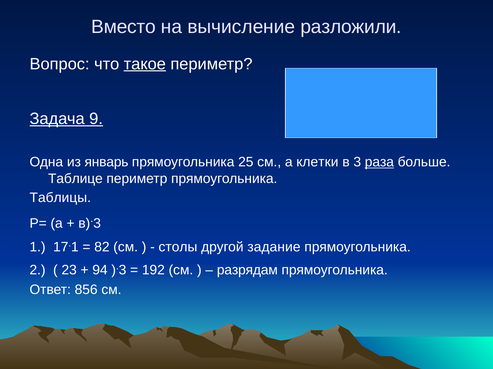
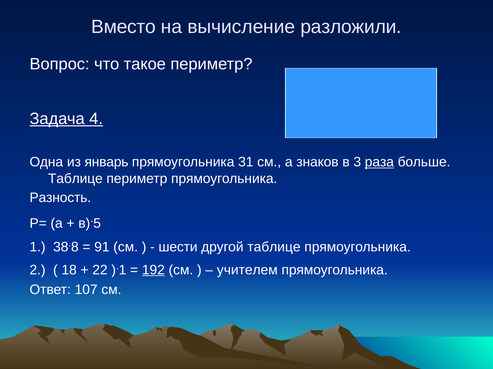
такое underline: present -> none
9: 9 -> 4
25: 25 -> 31
клетки: клетки -> знаков
Таблицы: Таблицы -> Разность
3 at (97, 224): 3 -> 5
17: 17 -> 38
1 at (75, 247): 1 -> 8
82: 82 -> 91
столы: столы -> шести
другой задание: задание -> таблице
23: 23 -> 18
94: 94 -> 22
3 at (123, 270): 3 -> 1
192 underline: none -> present
разрядам: разрядам -> учителем
856: 856 -> 107
